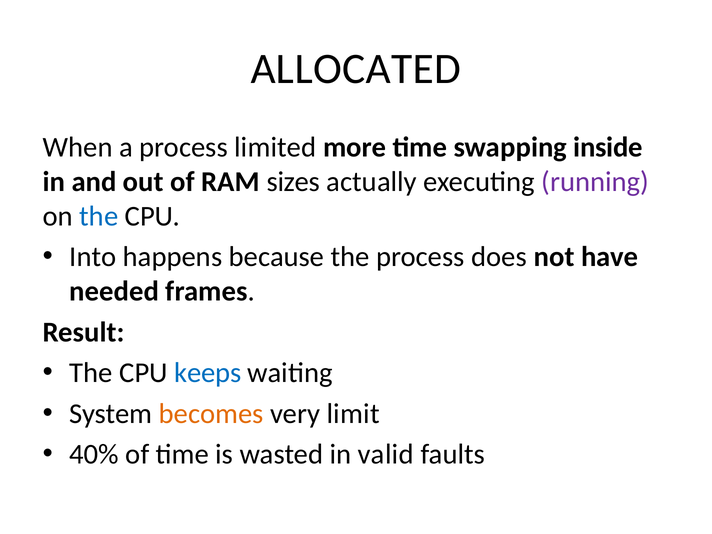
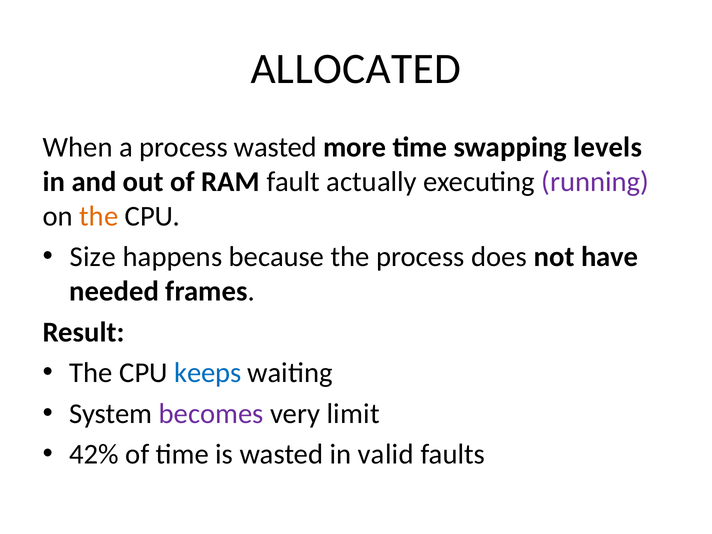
process limited: limited -> wasted
inside: inside -> levels
sizes: sizes -> fault
the at (99, 216) colour: blue -> orange
Into: Into -> Size
becomes colour: orange -> purple
40%: 40% -> 42%
